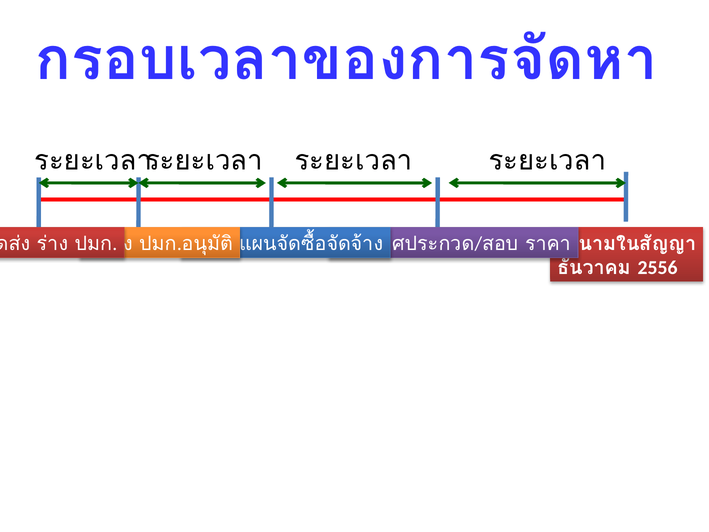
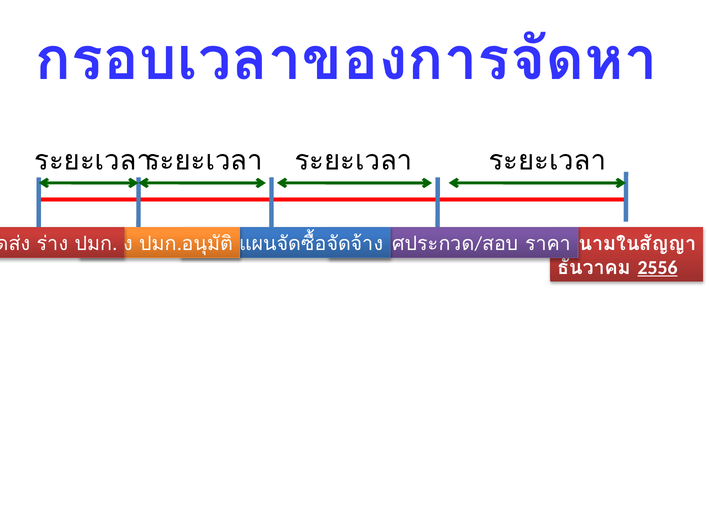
2556 underline: none -> present
